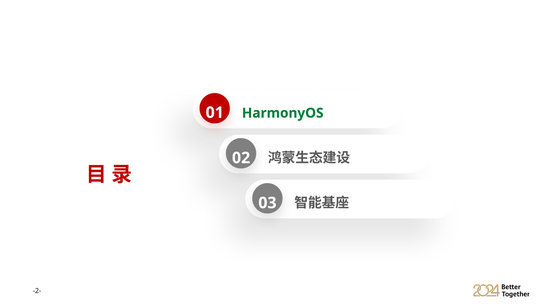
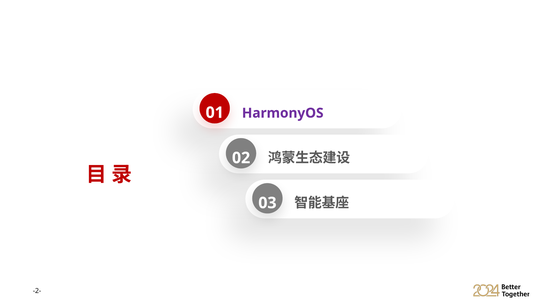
HarmonyOS colour: green -> purple
